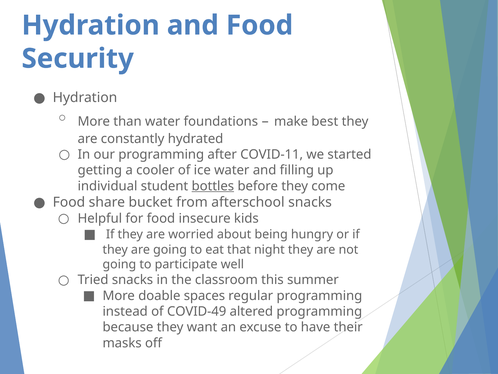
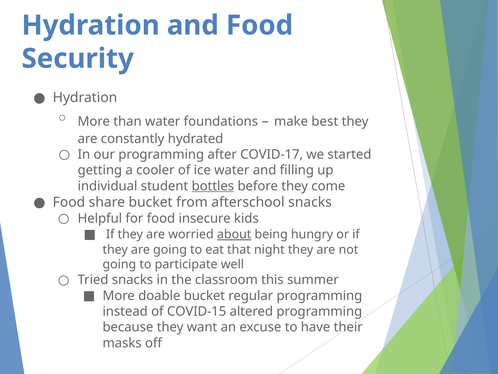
COVID-11: COVID-11 -> COVID-17
about underline: none -> present
doable spaces: spaces -> bucket
COVID-49: COVID-49 -> COVID-15
